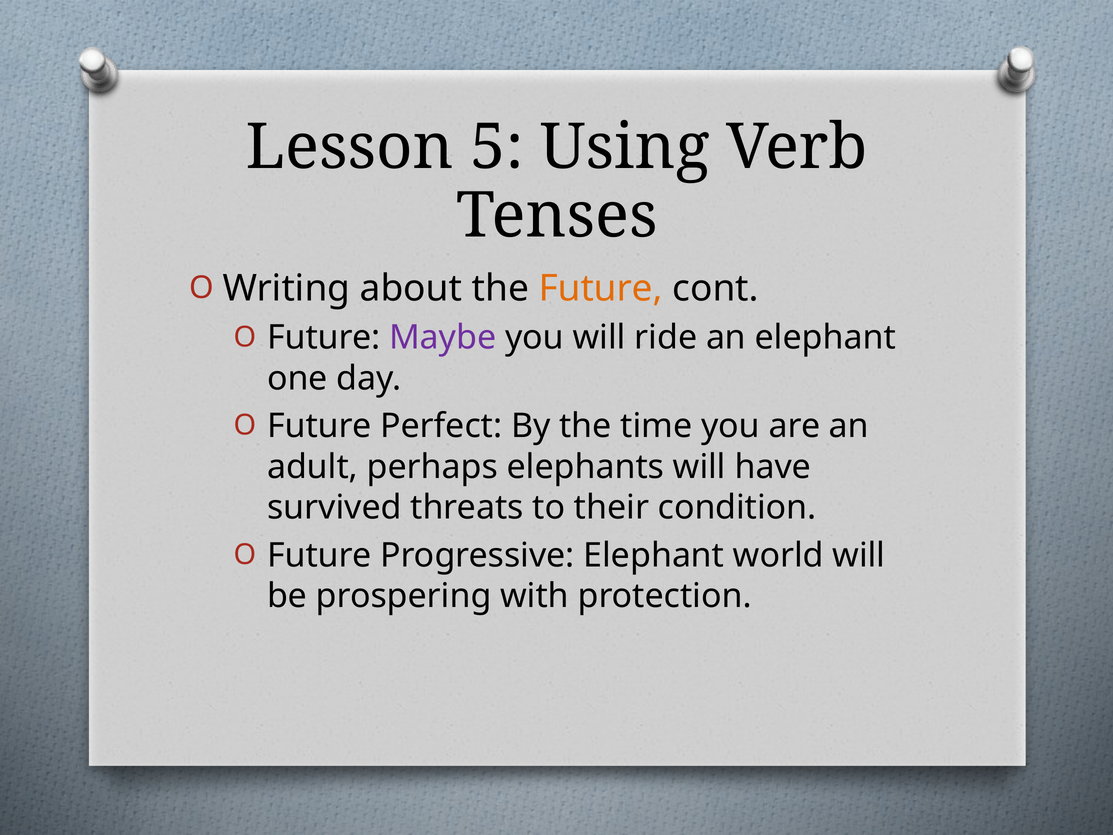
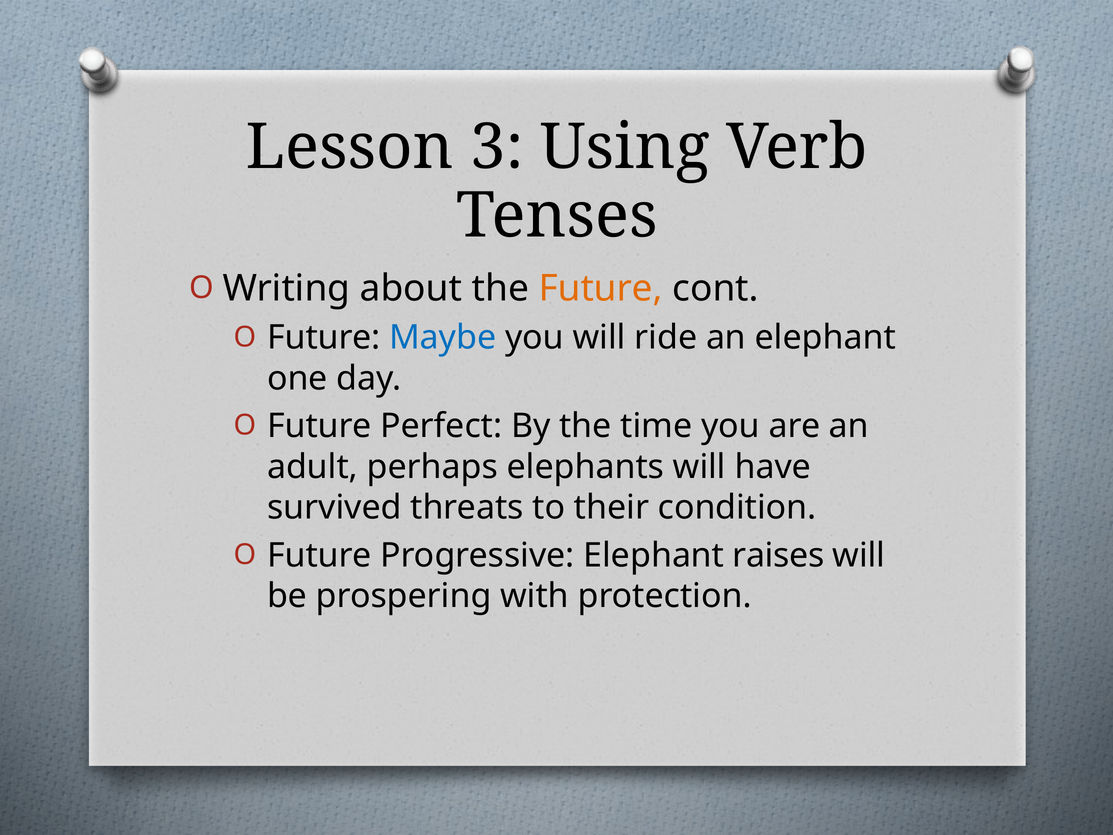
5: 5 -> 3
Maybe colour: purple -> blue
world: world -> raises
